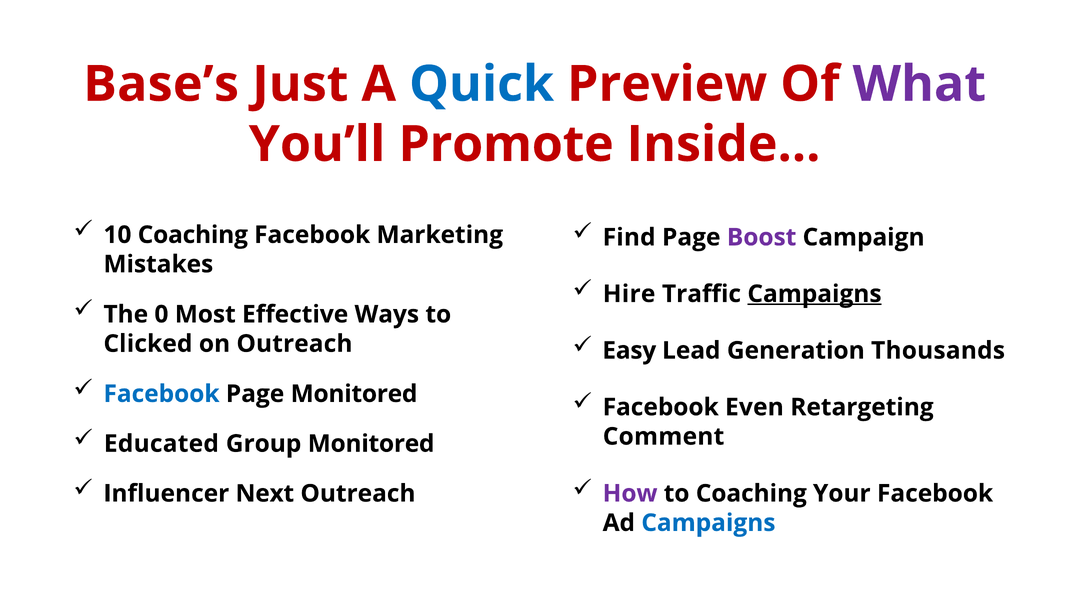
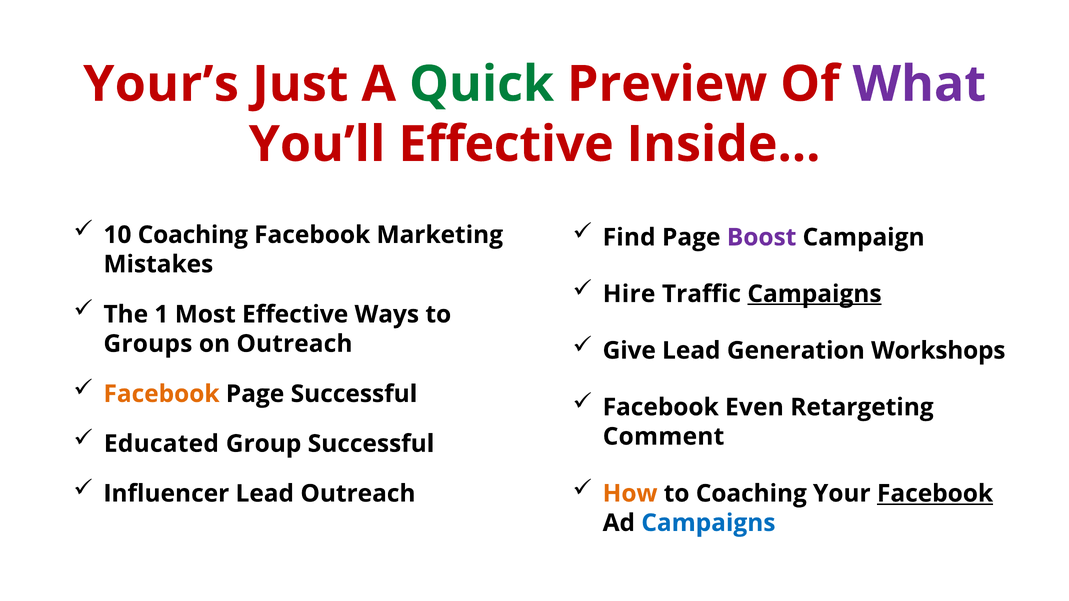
Base’s: Base’s -> Your’s
Quick colour: blue -> green
You’ll Promote: Promote -> Effective
0: 0 -> 1
Clicked: Clicked -> Groups
Easy: Easy -> Give
Thousands: Thousands -> Workshops
Facebook at (161, 394) colour: blue -> orange
Page Monitored: Monitored -> Successful
Group Monitored: Monitored -> Successful
How colour: purple -> orange
Facebook at (935, 494) underline: none -> present
Influencer Next: Next -> Lead
